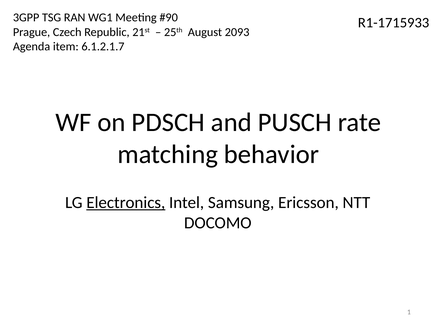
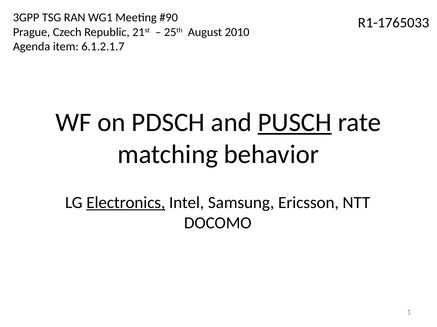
R1-1715933: R1-1715933 -> R1-1765033
2093: 2093 -> 2010
PUSCH underline: none -> present
